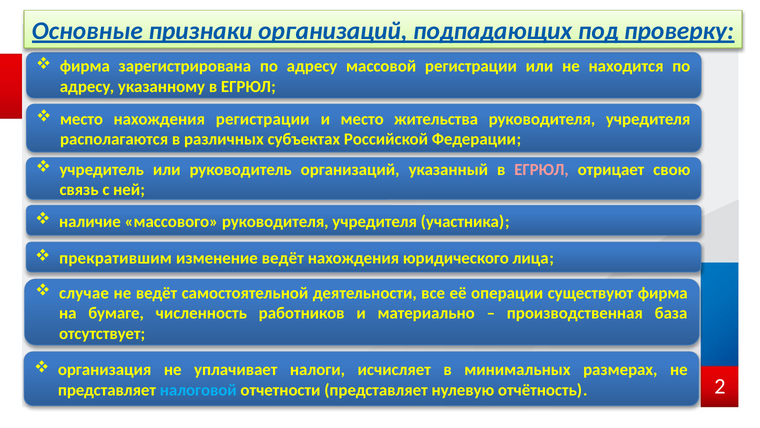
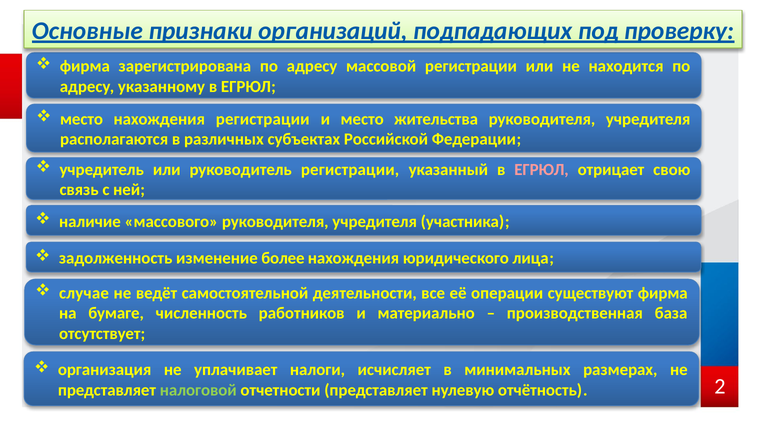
руководитель организаций: организаций -> регистрации
прекратившим: прекратившим -> задолженность
изменение ведёт: ведёт -> более
налоговой colour: light blue -> light green
